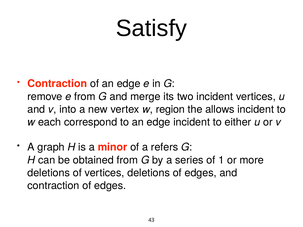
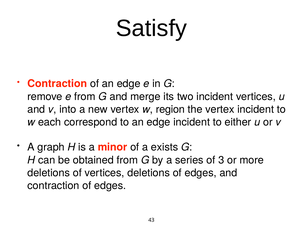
the allows: allows -> vertex
refers: refers -> exists
1: 1 -> 3
